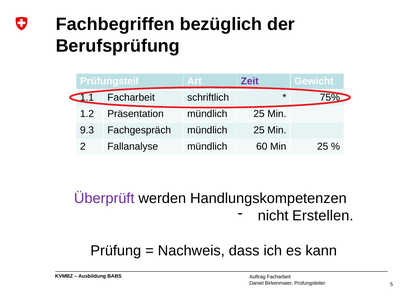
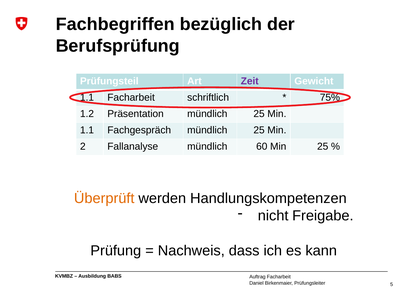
9.3 at (87, 130): 9.3 -> 1.1
Überprüft colour: purple -> orange
Erstellen: Erstellen -> Freigabe
